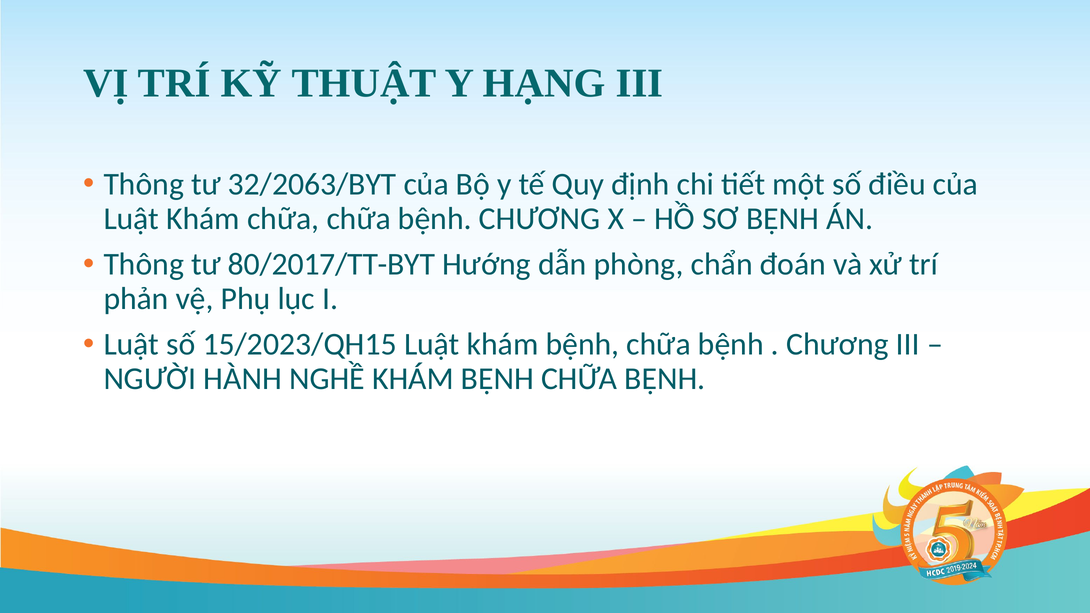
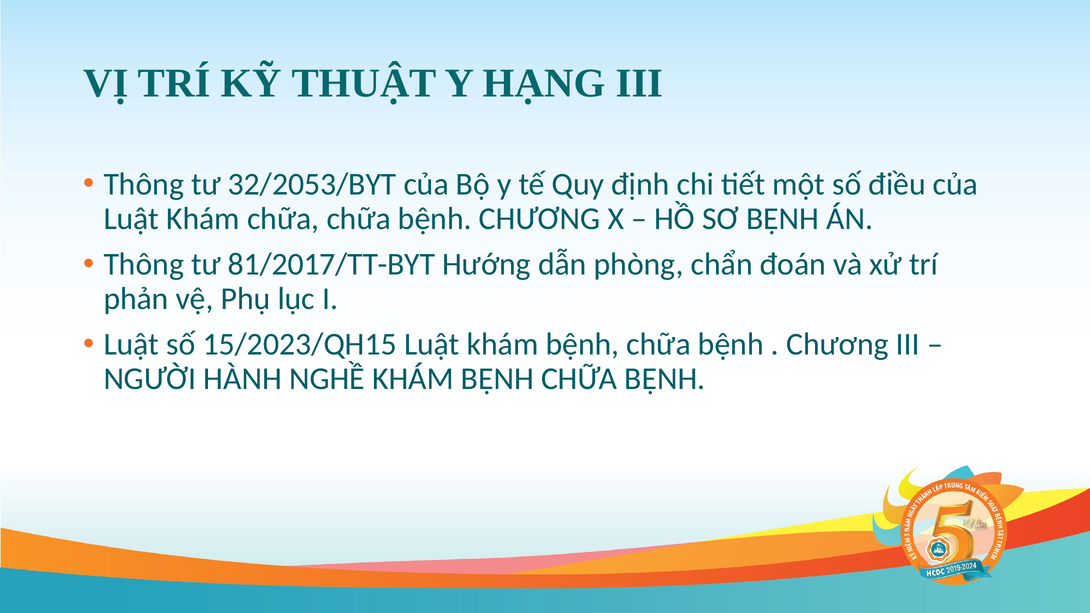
32/2063/BYT: 32/2063/BYT -> 32/2053/BYT
80/2017/TT-BYT: 80/2017/TT-BYT -> 81/2017/TT-BYT
